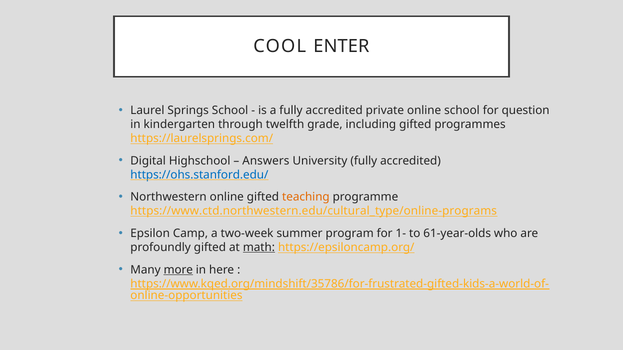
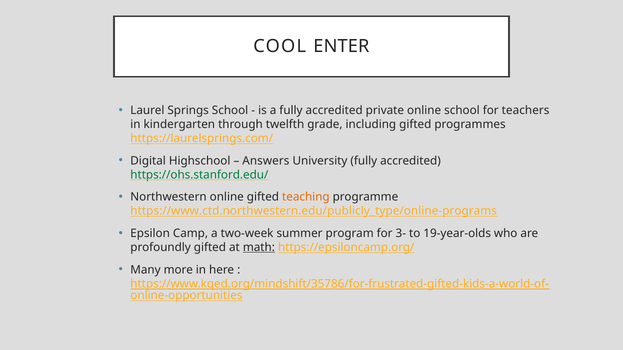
question: question -> teachers
https://ohs.stanford.edu/ colour: blue -> green
https://www.ctd.northwestern.edu/cultural_type/online-programs: https://www.ctd.northwestern.edu/cultural_type/online-programs -> https://www.ctd.northwestern.edu/publicly_type/online-programs
1-: 1- -> 3-
61-year-olds: 61-year-olds -> 19-year-olds
more underline: present -> none
